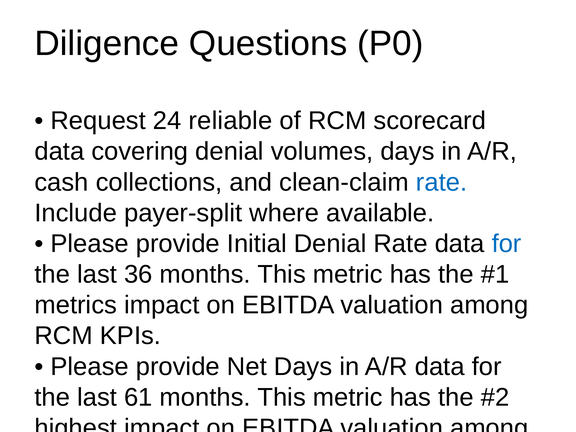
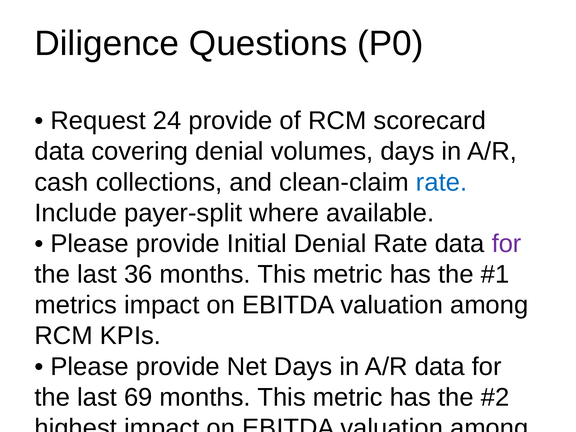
24 reliable: reliable -> provide
for at (507, 244) colour: blue -> purple
61: 61 -> 69
